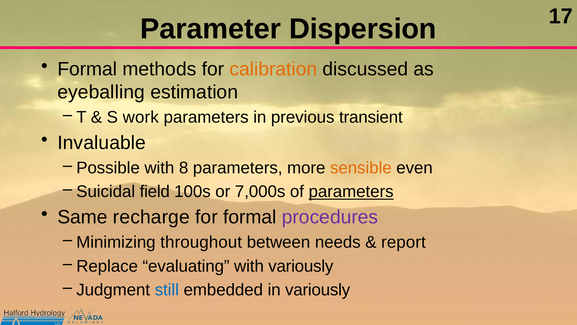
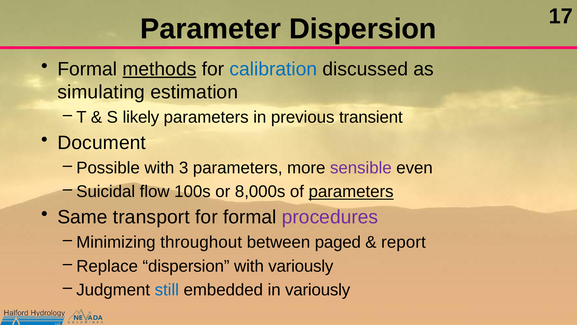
methods underline: none -> present
calibration colour: orange -> blue
eyeballing: eyeballing -> simulating
work: work -> likely
Invaluable: Invaluable -> Document
8: 8 -> 3
sensible colour: orange -> purple
field: field -> flow
7,000s: 7,000s -> 8,000s
recharge: recharge -> transport
needs: needs -> paged
Replace evaluating: evaluating -> dispersion
